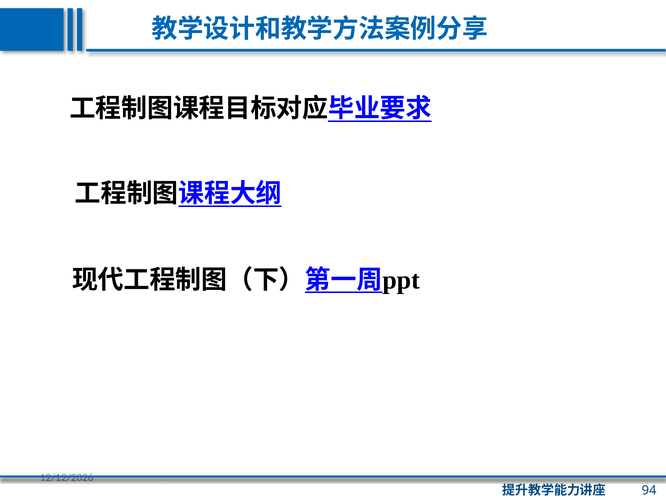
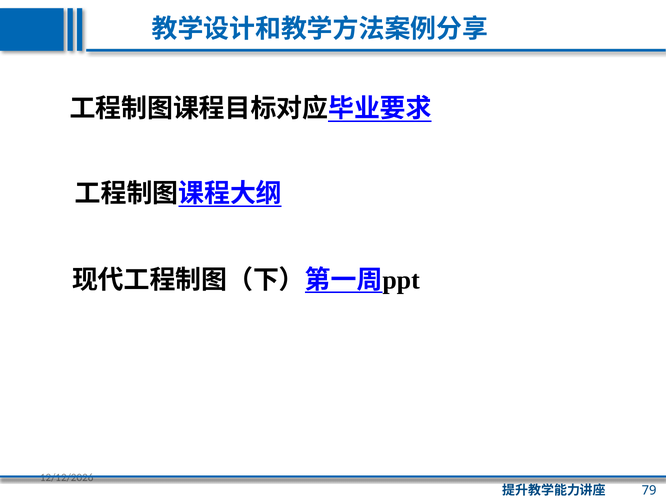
94: 94 -> 79
